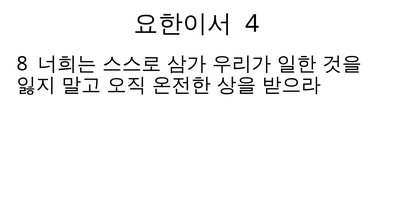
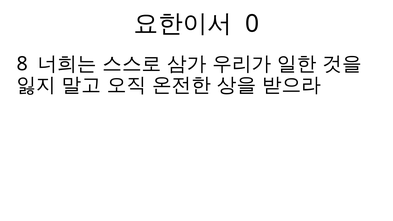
4: 4 -> 0
